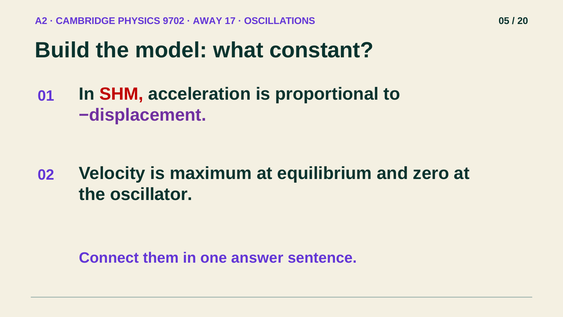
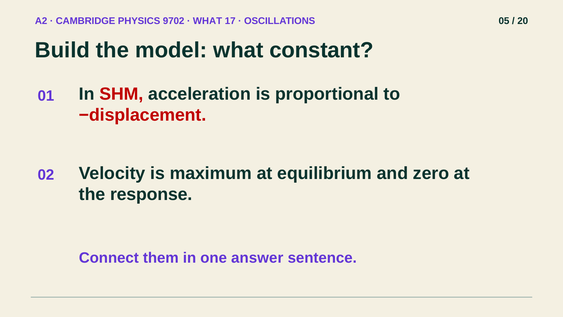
AWAY at (208, 21): AWAY -> WHAT
−displacement colour: purple -> red
oscillator: oscillator -> response
